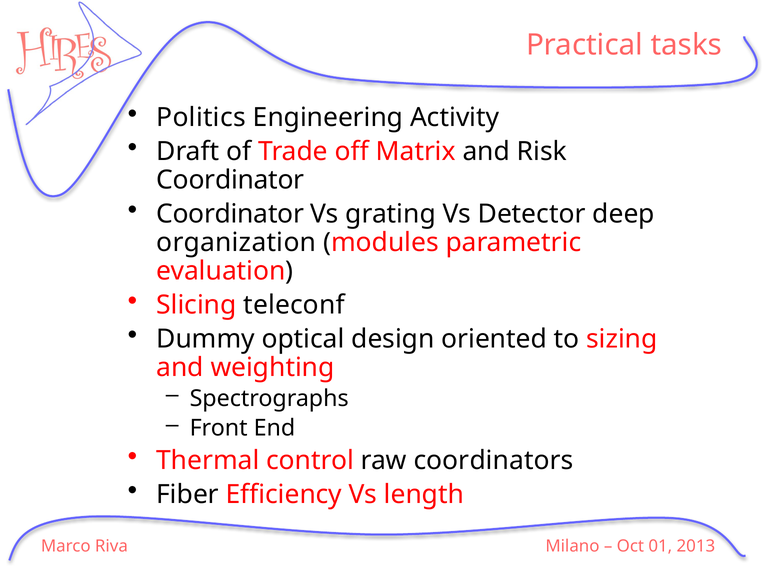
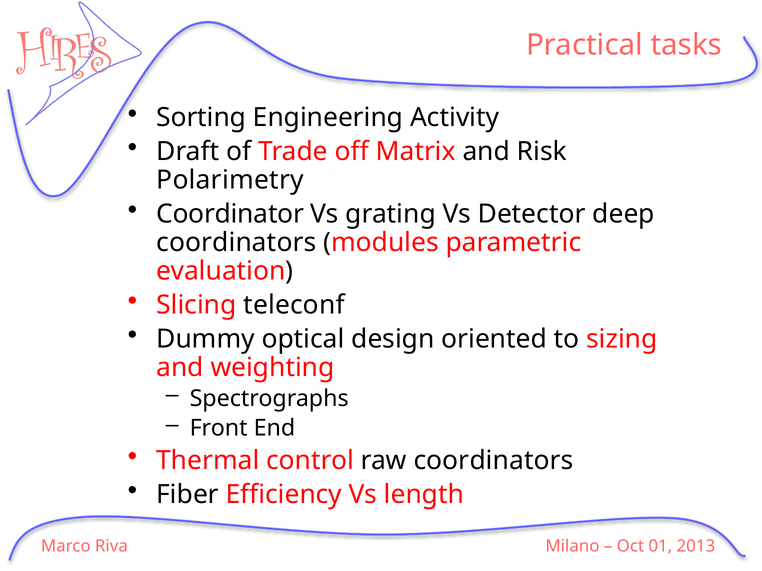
Politics: Politics -> Sorting
Coordinator at (230, 180): Coordinator -> Polarimetry
organization at (236, 243): organization -> coordinators
